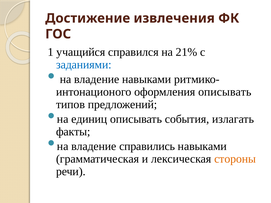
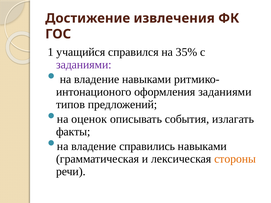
21%: 21% -> 35%
заданиями at (84, 65) colour: blue -> purple
оформления описывать: описывать -> заданиями
единиц: единиц -> оценок
